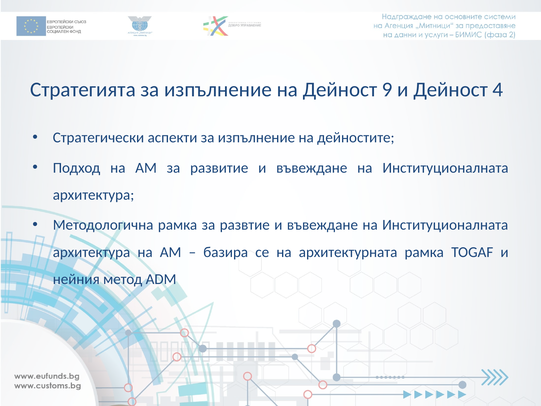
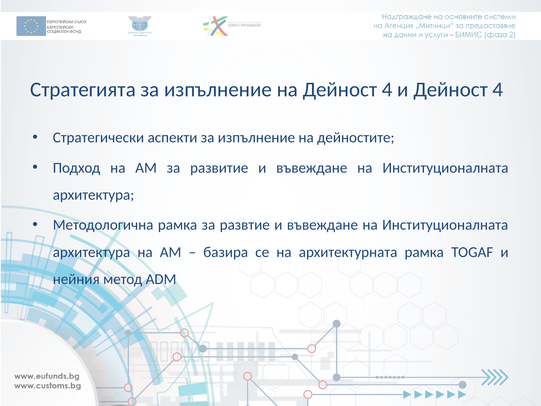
на Дейност 9: 9 -> 4
